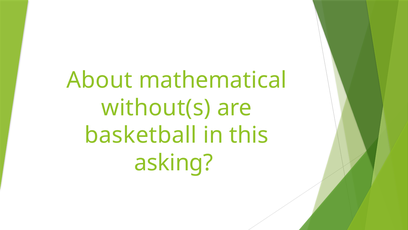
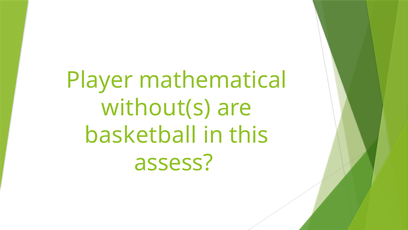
About: About -> Player
asking: asking -> assess
